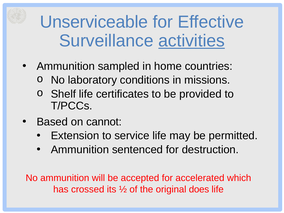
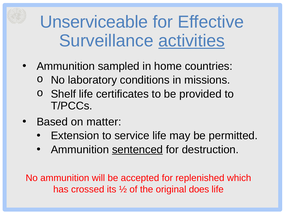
cannot: cannot -> matter
sentenced underline: none -> present
accelerated: accelerated -> replenished
